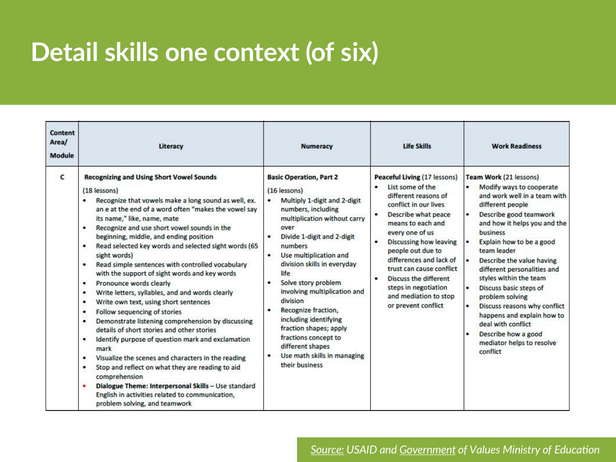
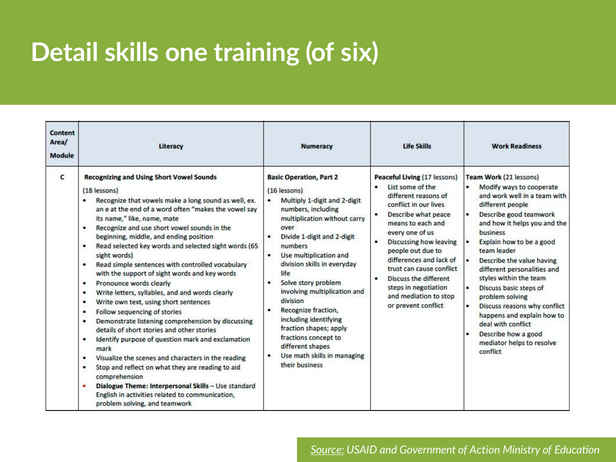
context: context -> training
Government underline: present -> none
Values: Values -> Action
